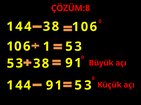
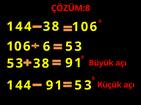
1: 1 -> 6
